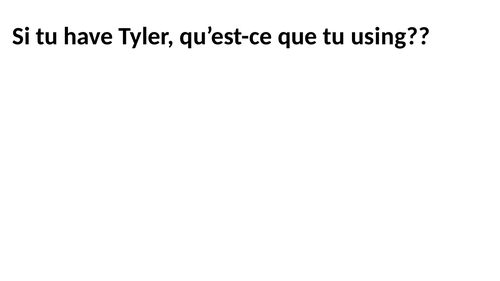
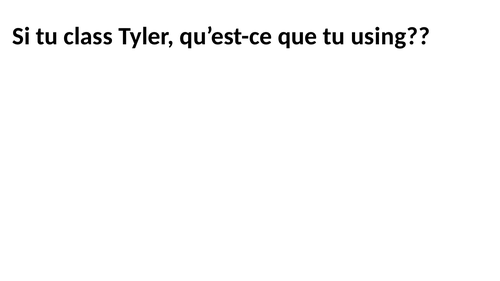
have: have -> class
